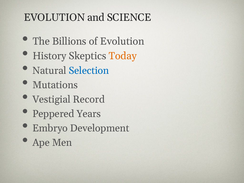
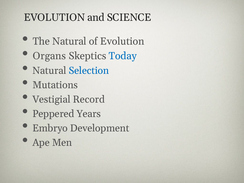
The Billions: Billions -> Natural
History: History -> Organs
Today colour: orange -> blue
